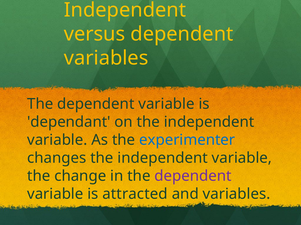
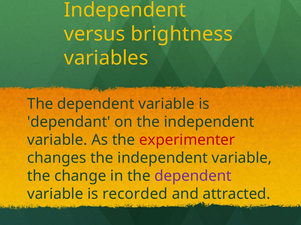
versus dependent: dependent -> brightness
experimenter colour: blue -> red
attracted: attracted -> recorded
and variables: variables -> attracted
